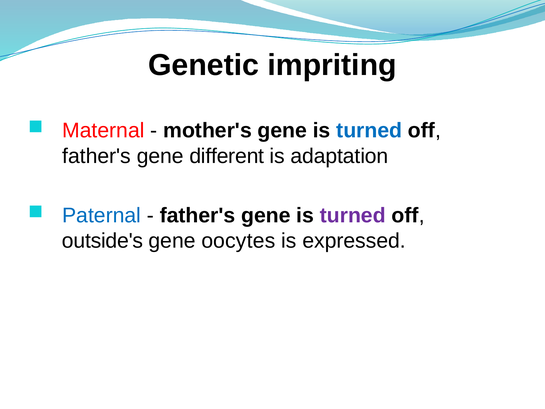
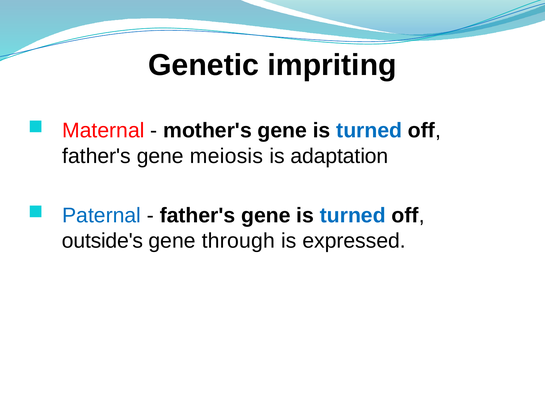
different: different -> meiosis
turned at (353, 215) colour: purple -> blue
oocytes: oocytes -> through
